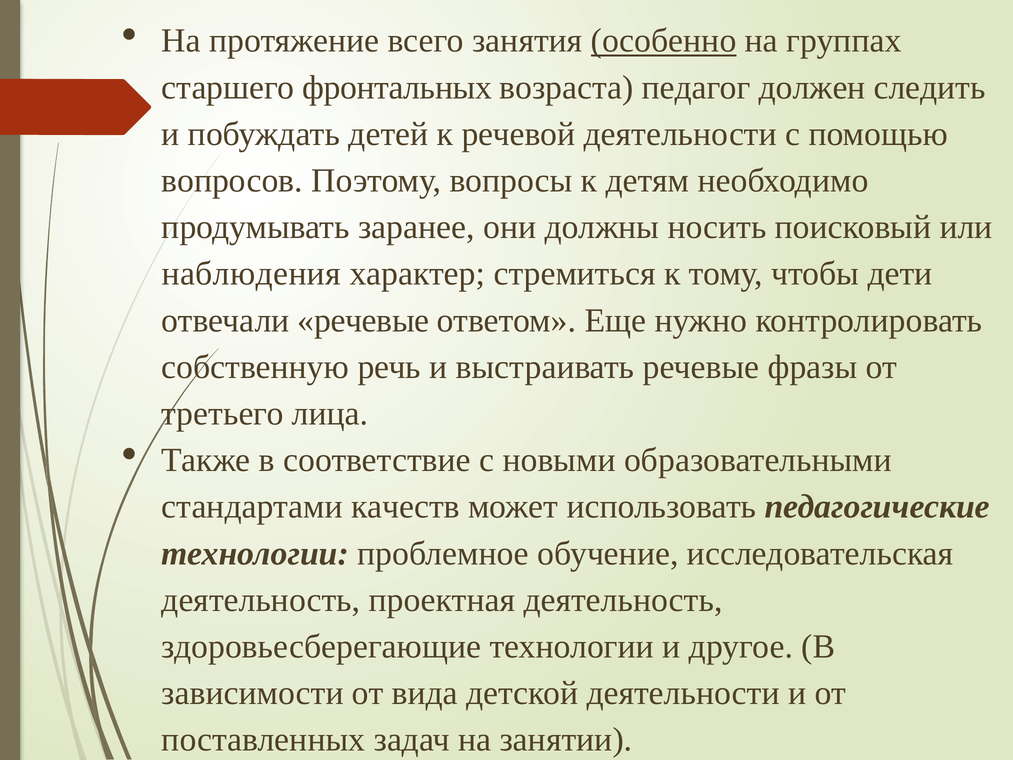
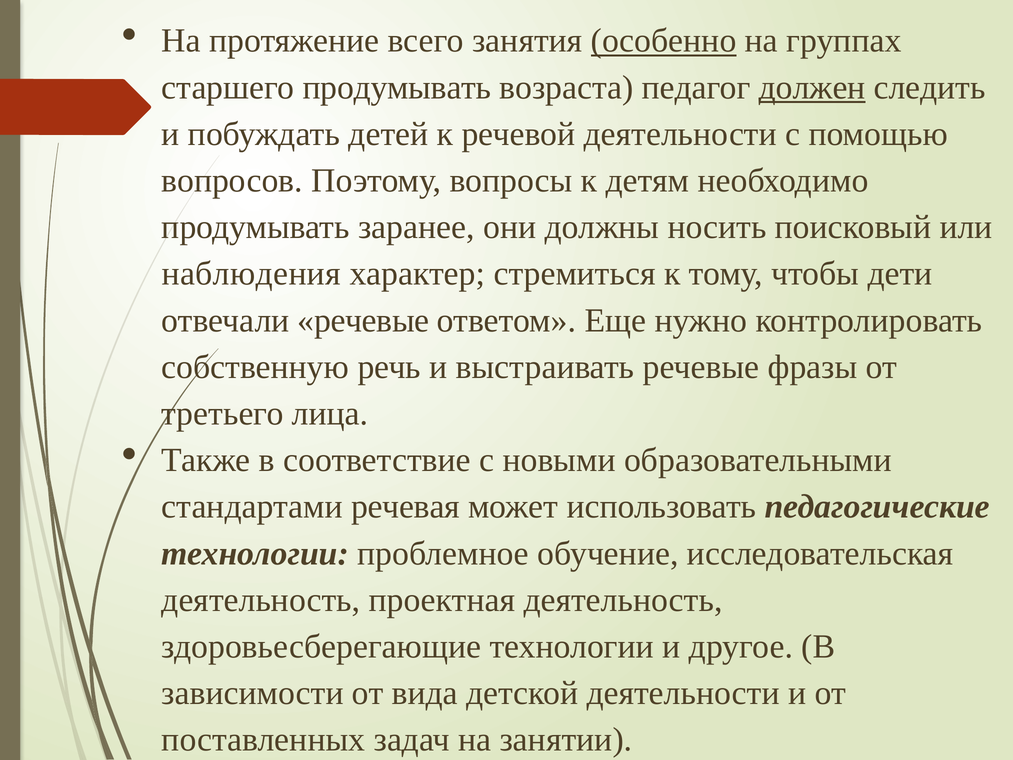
старшего фронтальных: фронтальных -> продумывать
должен underline: none -> present
качеств: качеств -> речевая
